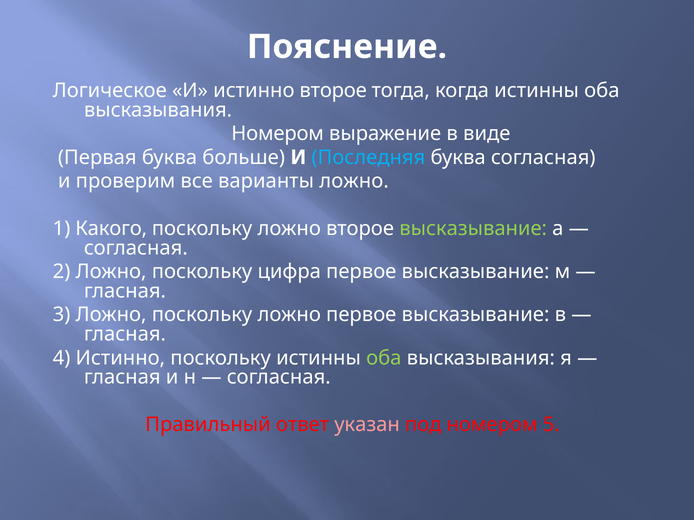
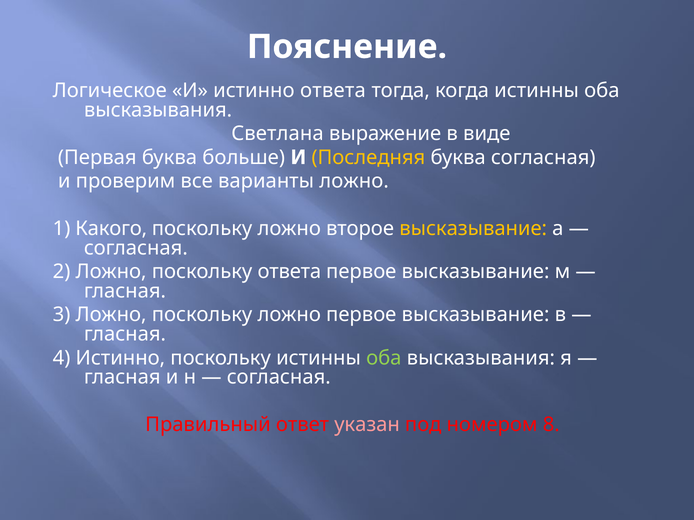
истинно второе: второе -> ответа
Номером at (278, 134): Номером -> Светлана
Последняя colour: light blue -> yellow
высказывание at (473, 229) colour: light green -> yellow
поскольку цифра: цифра -> ответа
5: 5 -> 8
